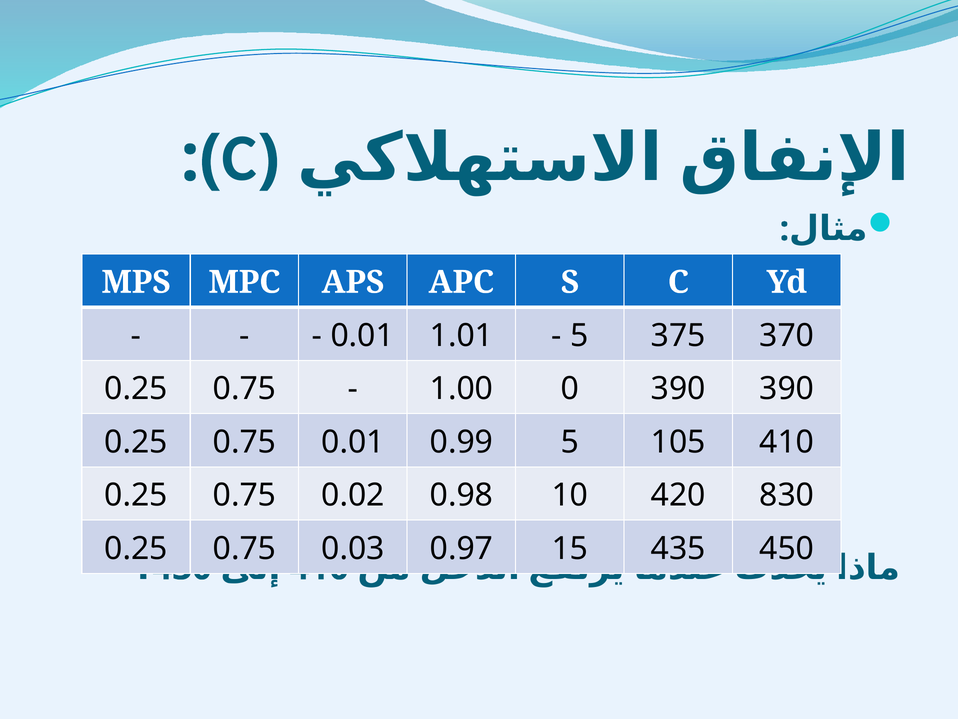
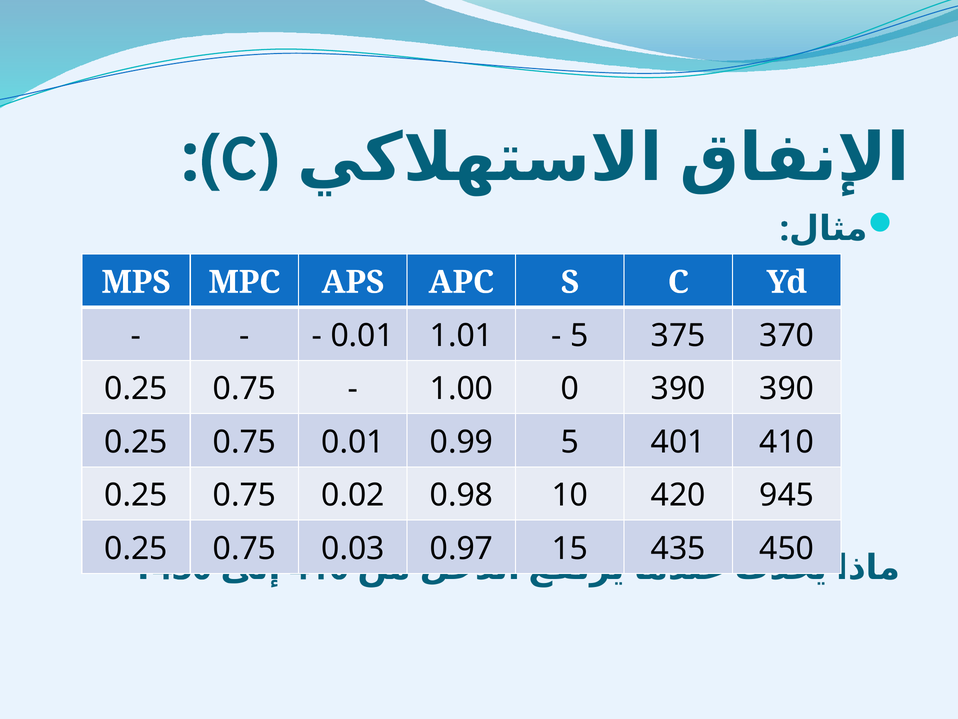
105: 105 -> 401
830: 830 -> 945
